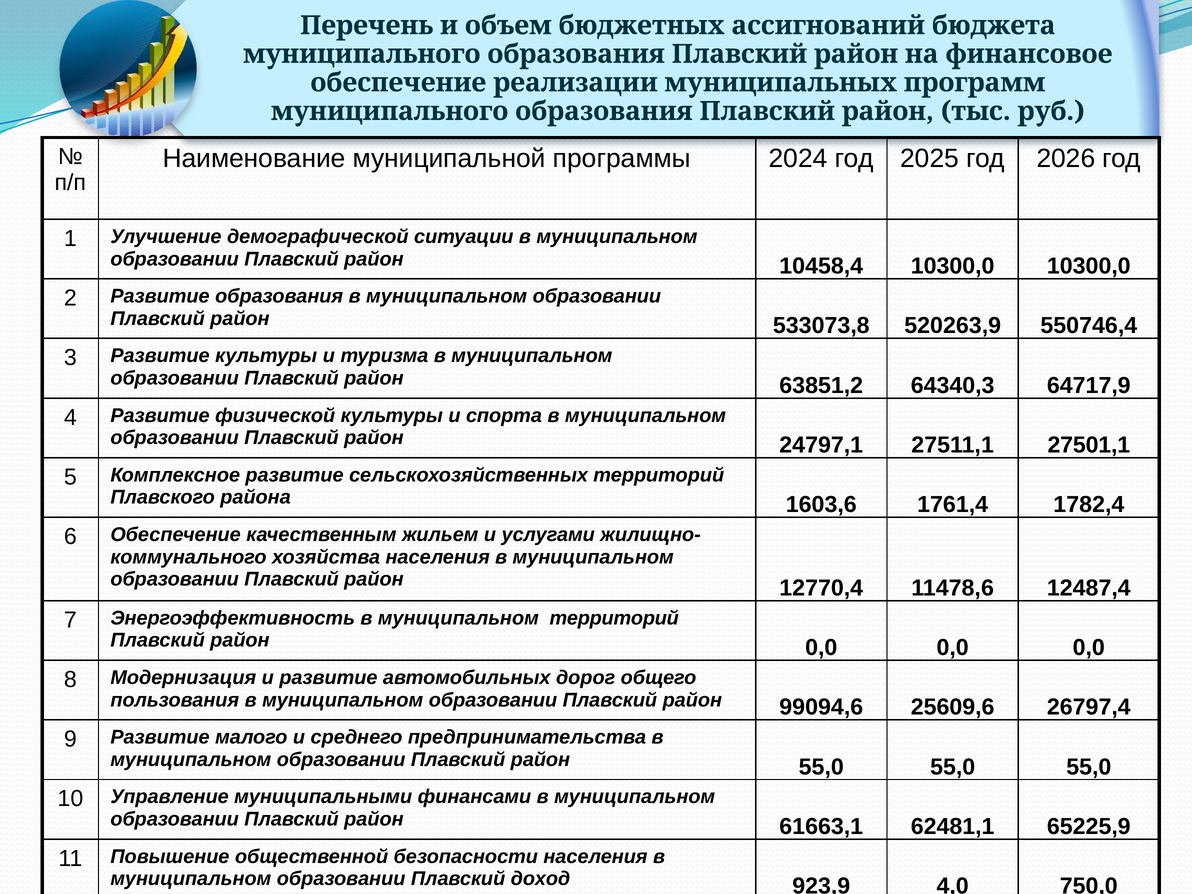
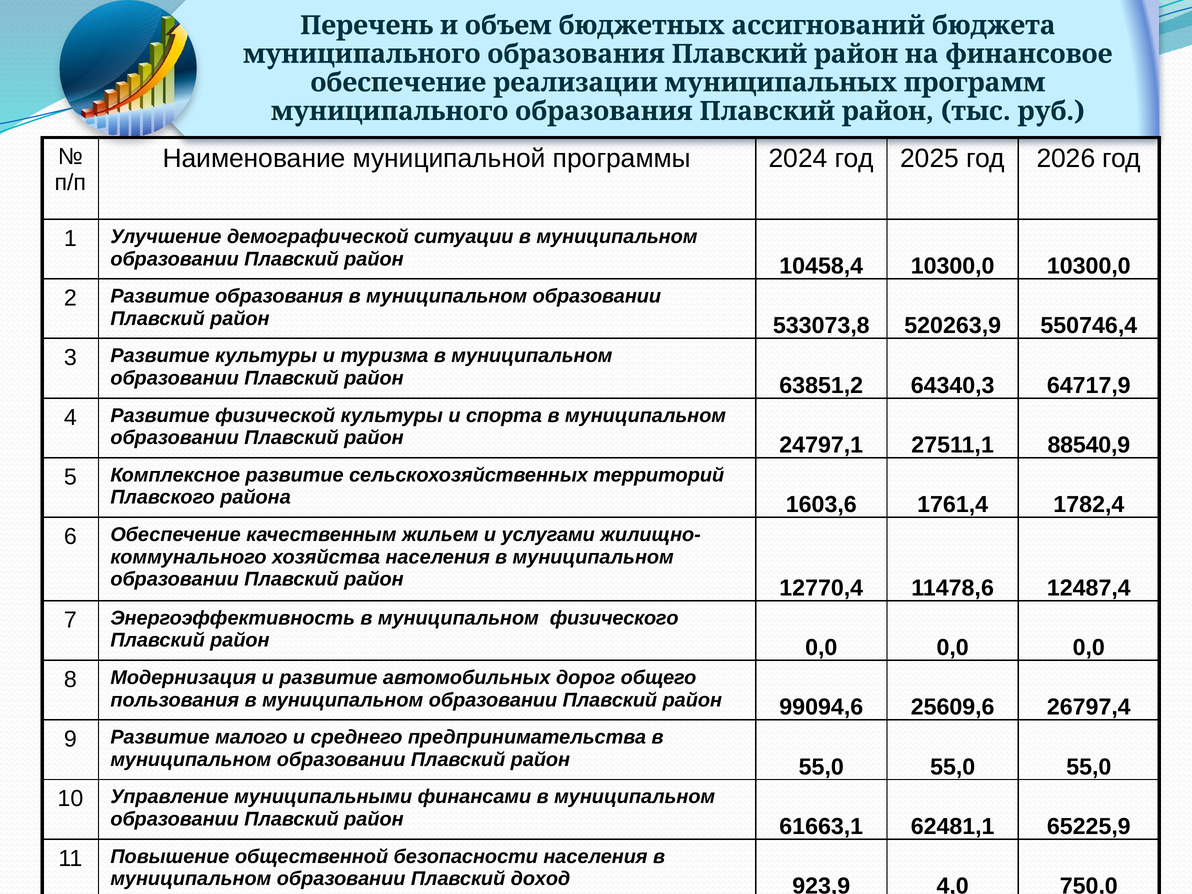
27501,1: 27501,1 -> 88540,9
муниципальном территорий: территорий -> физического
